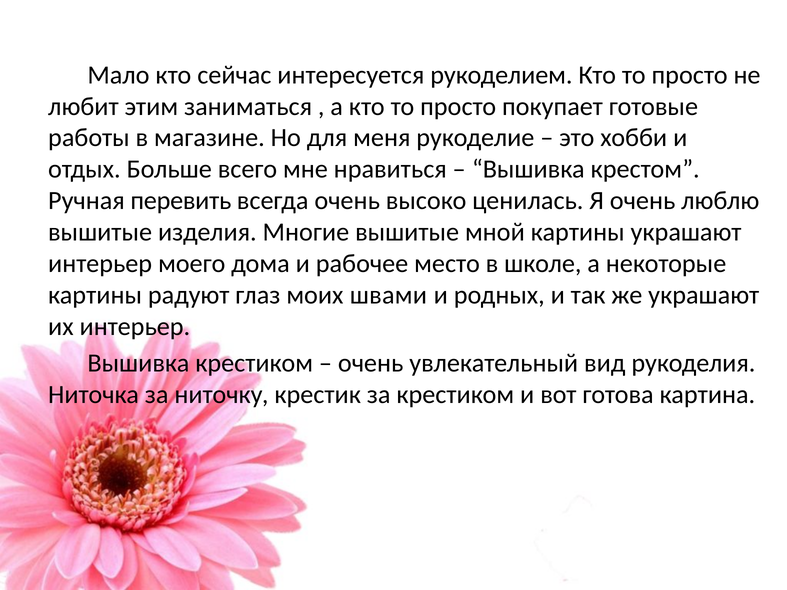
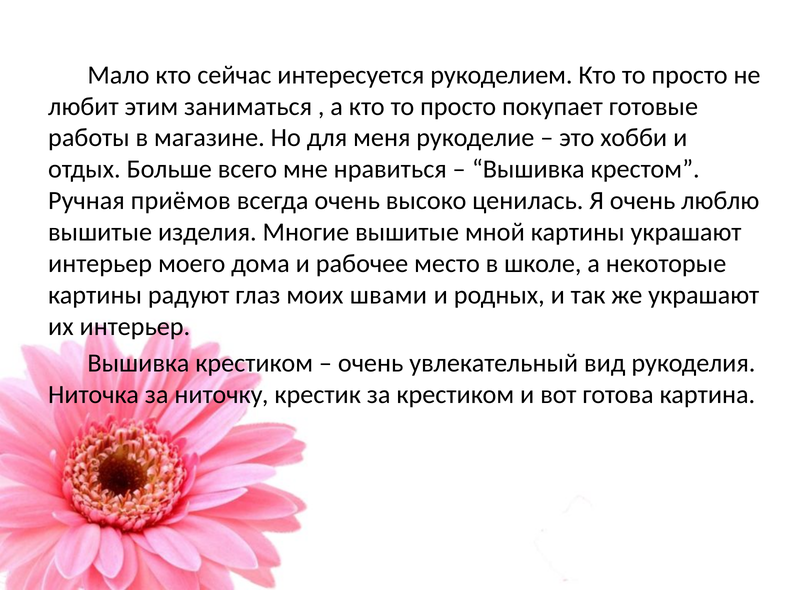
перевить: перевить -> приёмов
